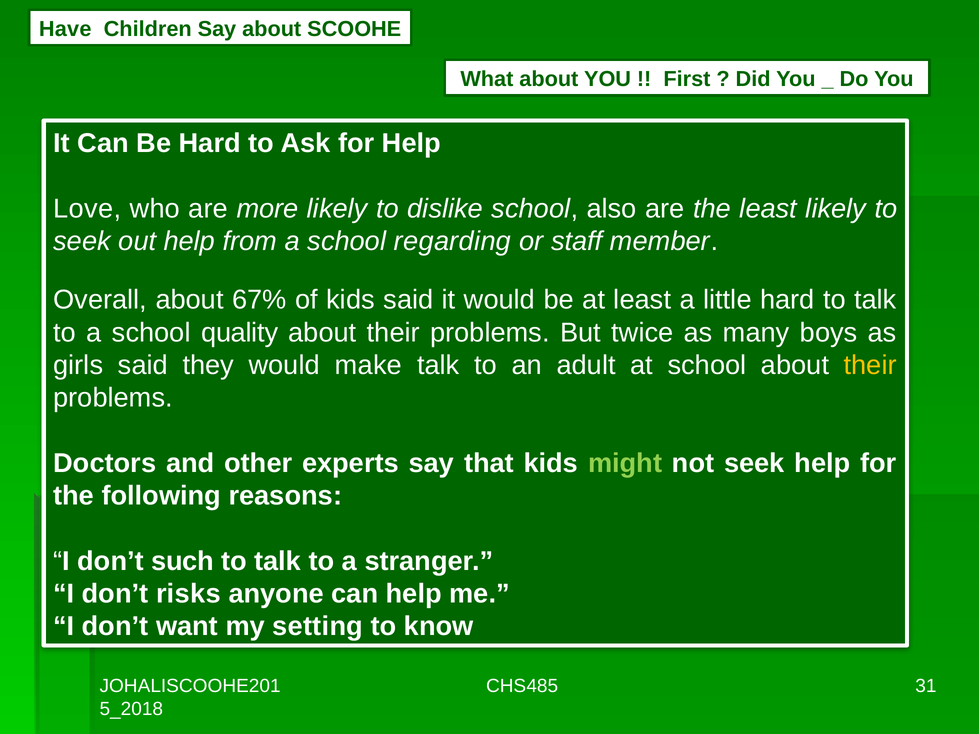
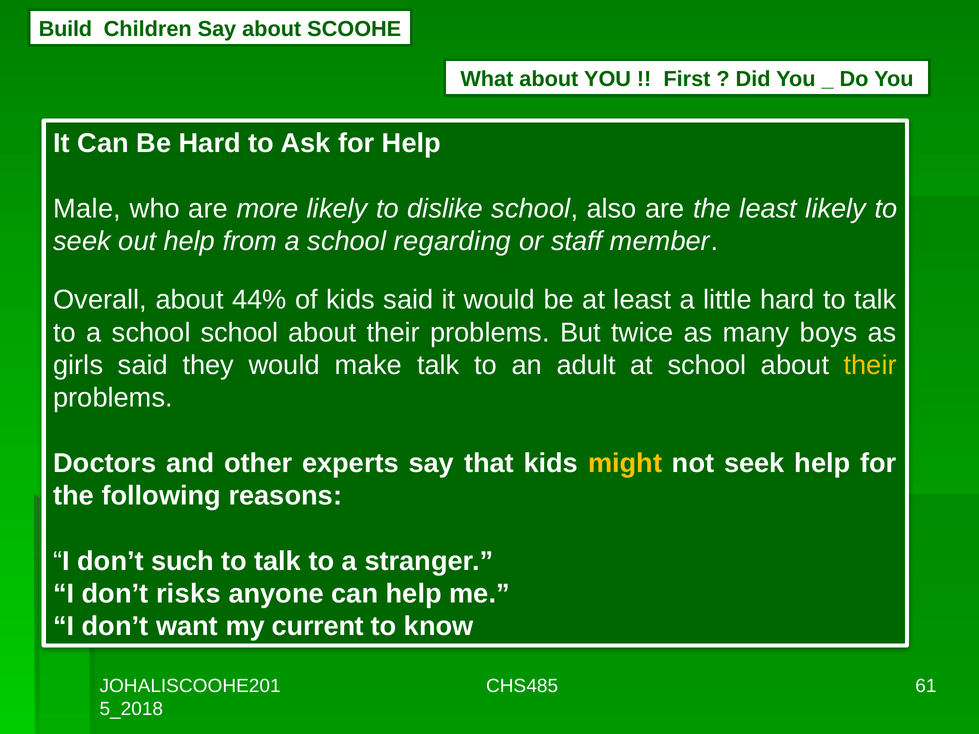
Have: Have -> Build
Love: Love -> Male
67%: 67% -> 44%
school quality: quality -> school
might colour: light green -> yellow
setting: setting -> current
31: 31 -> 61
